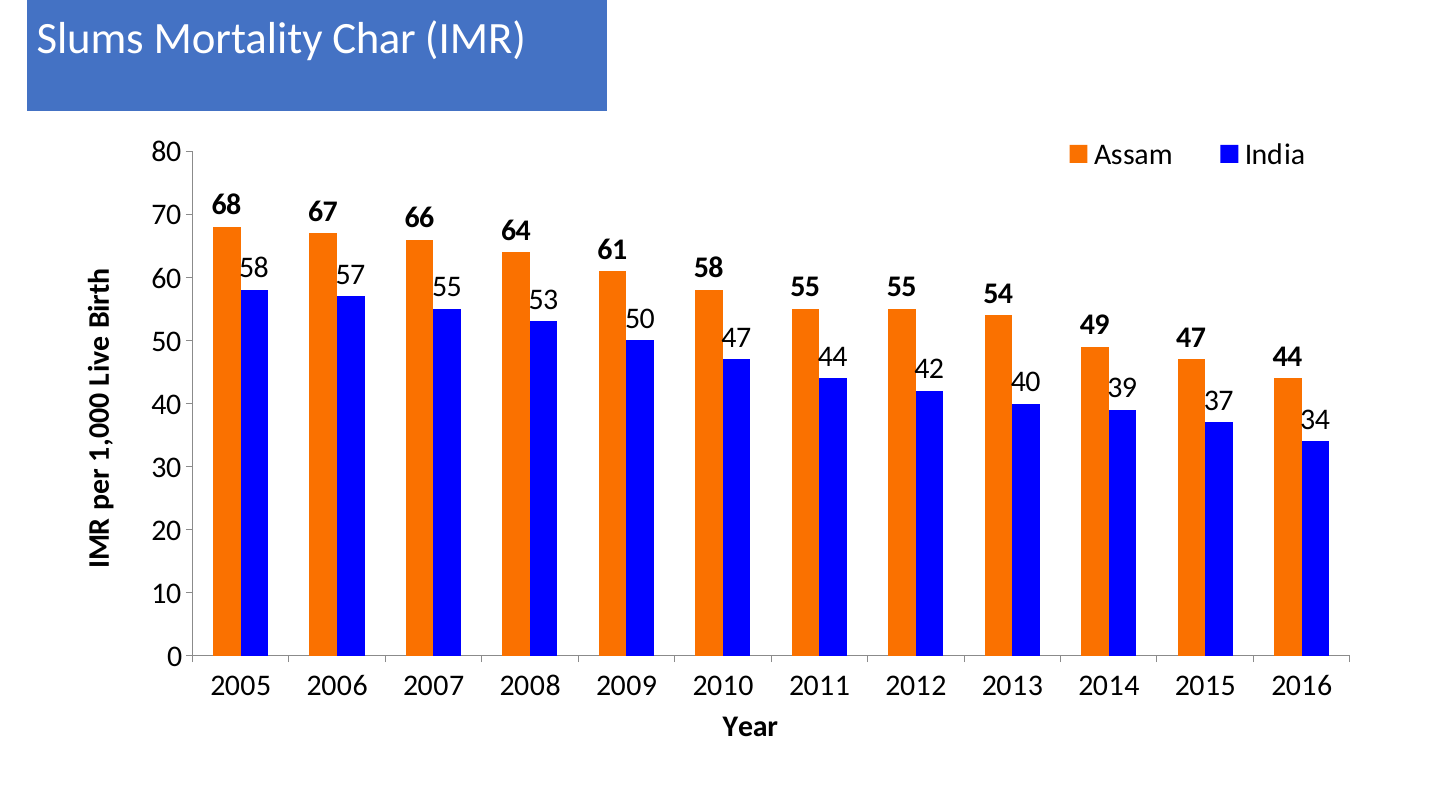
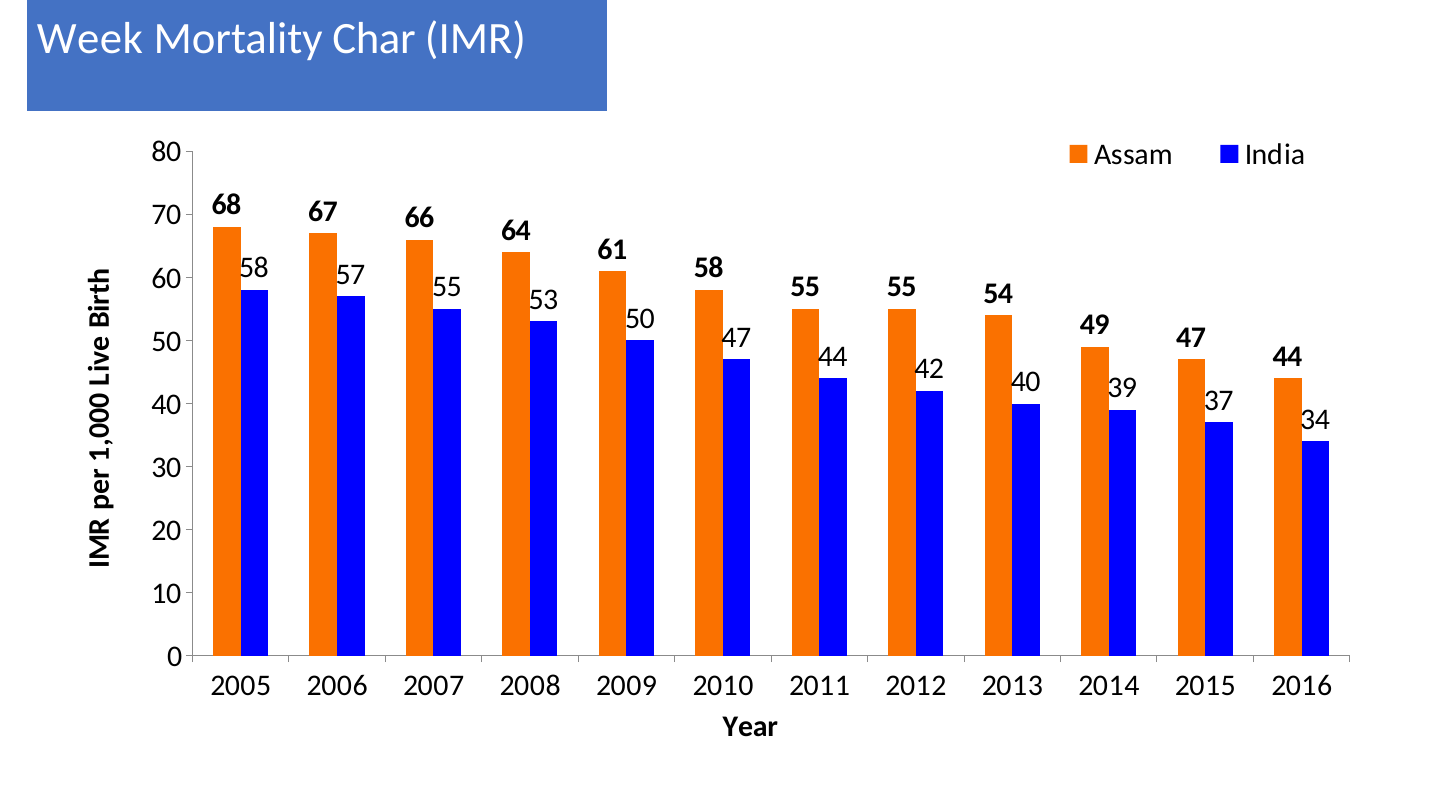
Slums: Slums -> Week
